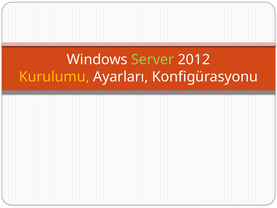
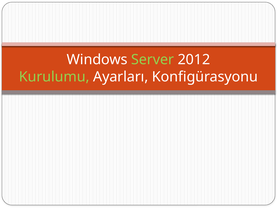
Kurulumu colour: yellow -> light green
